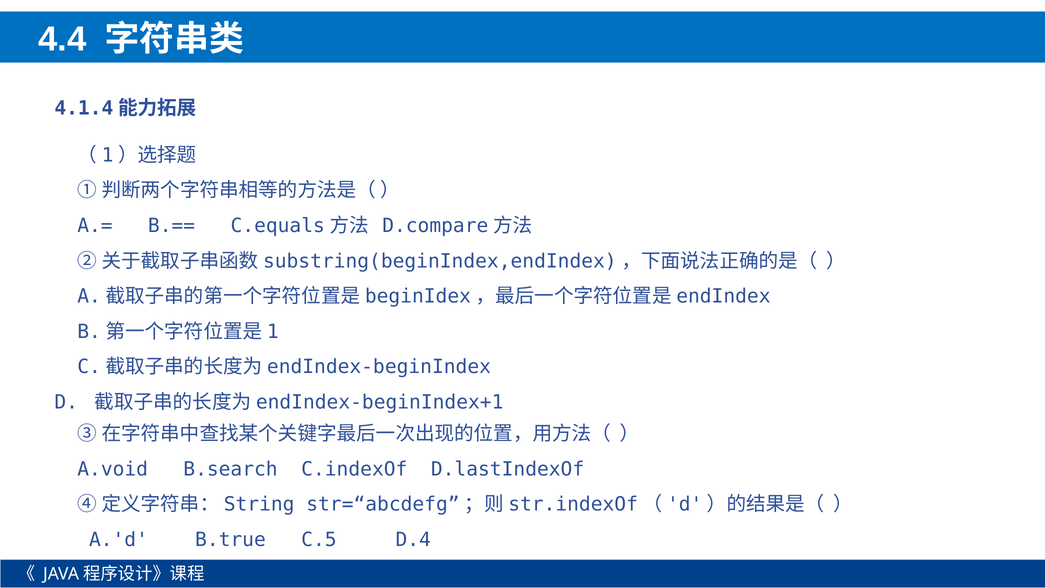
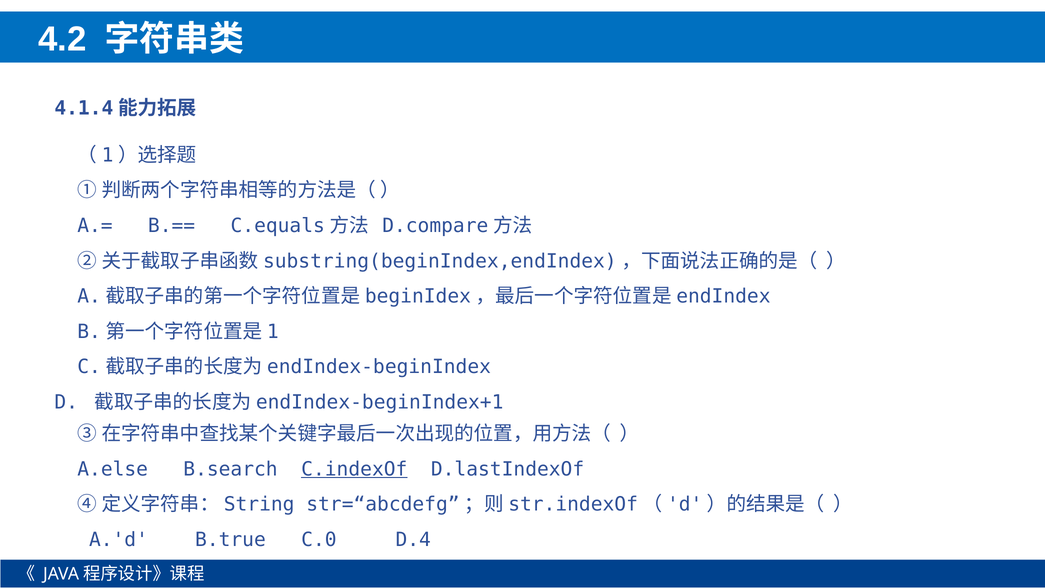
4.4: 4.4 -> 4.2
A.void: A.void -> A.else
C.indexOf underline: none -> present
C.5: C.5 -> C.0
